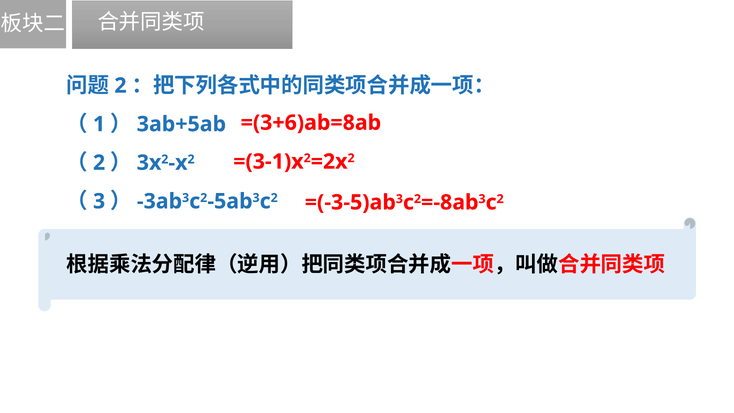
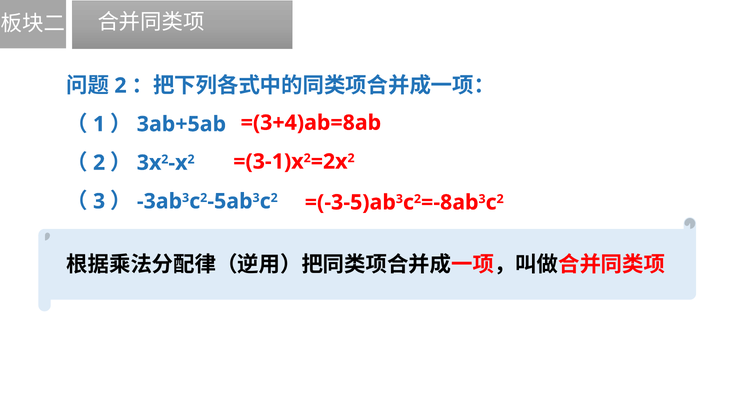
=(3+6)ab=8ab: =(3+6)ab=8ab -> =(3+4)ab=8ab
